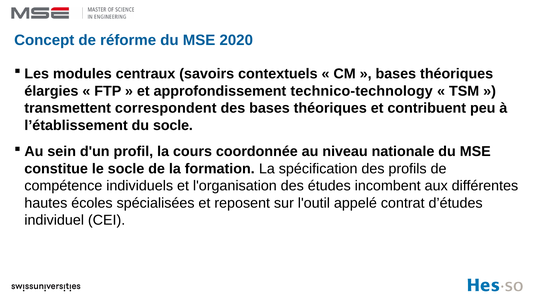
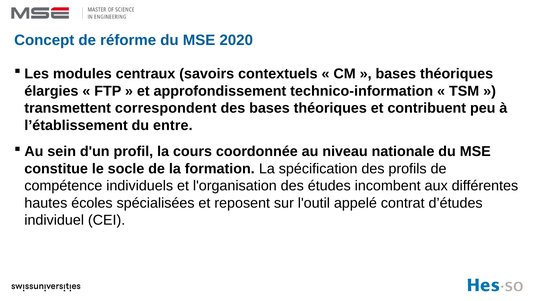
technico-technology: technico-technology -> technico-information
du socle: socle -> entre
